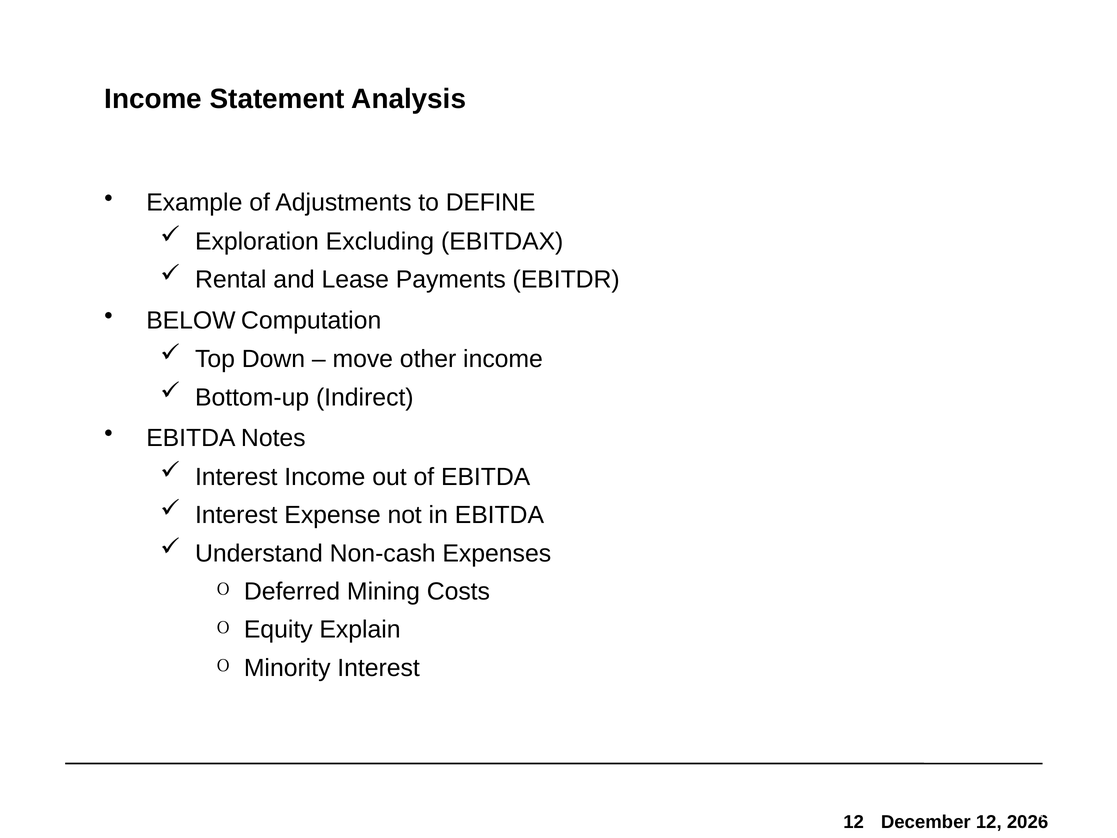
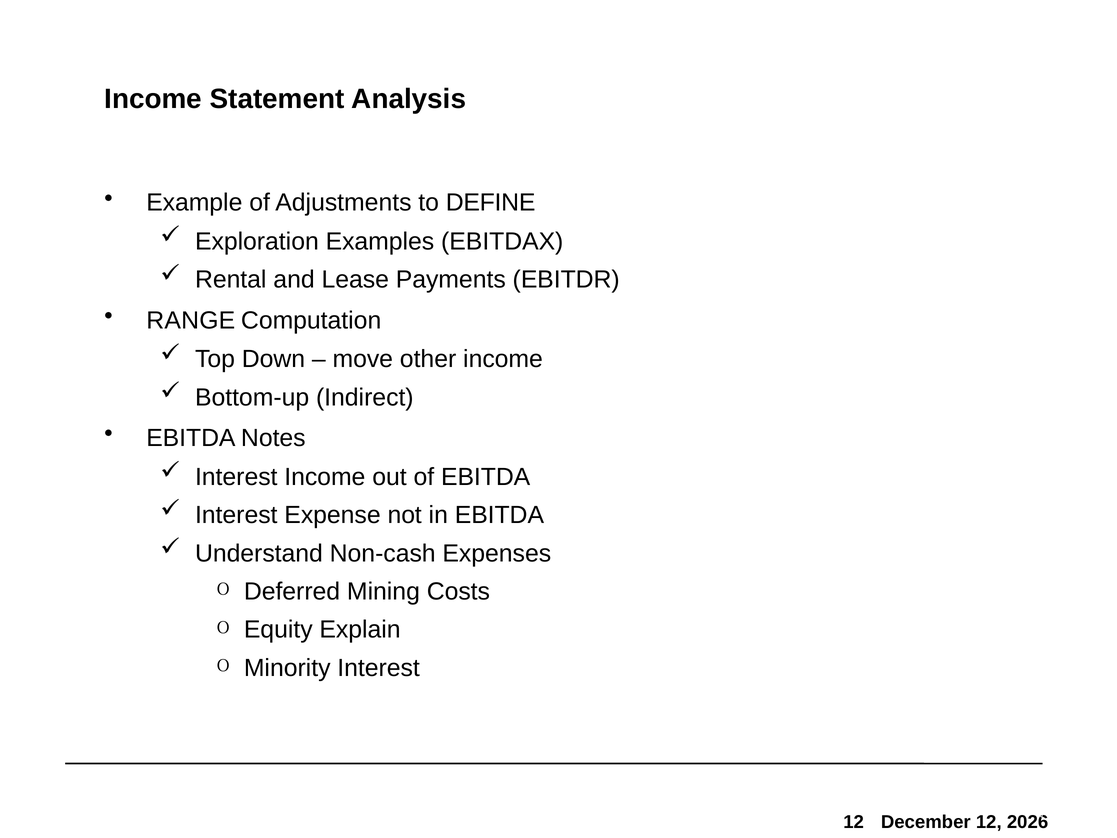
Excluding: Excluding -> Examples
BELOW: BELOW -> RANGE
